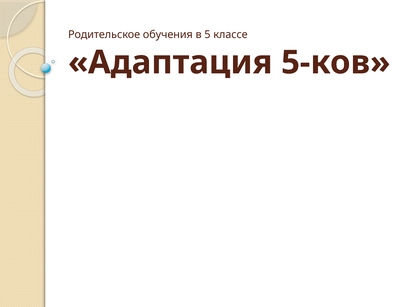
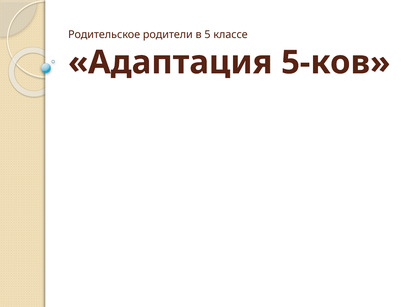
обучения: обучения -> родители
